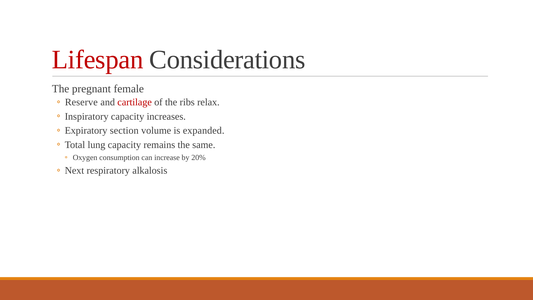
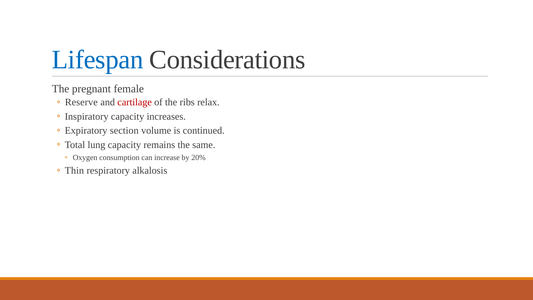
Lifespan colour: red -> blue
expanded: expanded -> continued
Next: Next -> Thin
